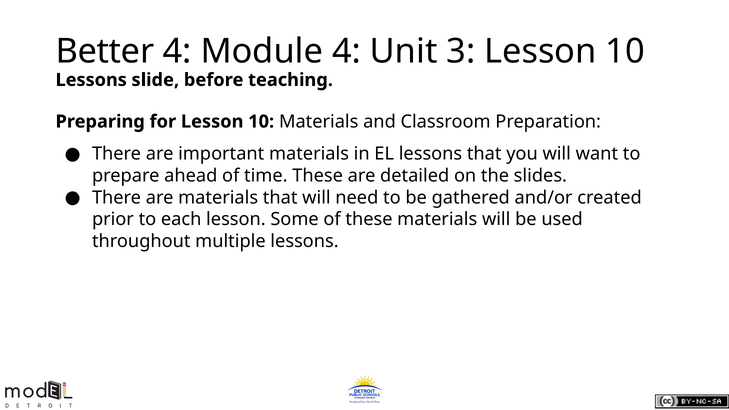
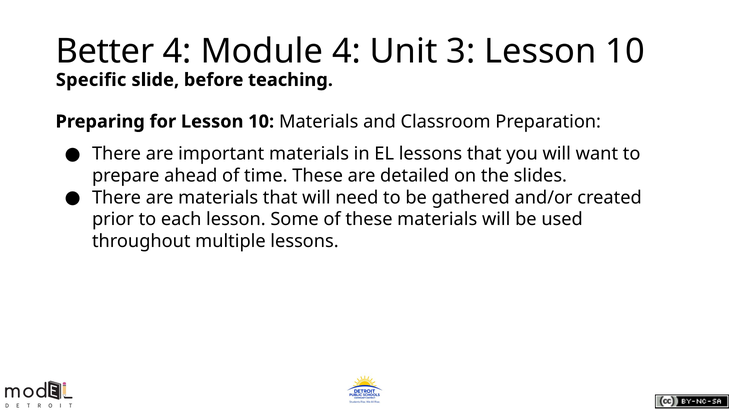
Lessons at (91, 80): Lessons -> Specific
